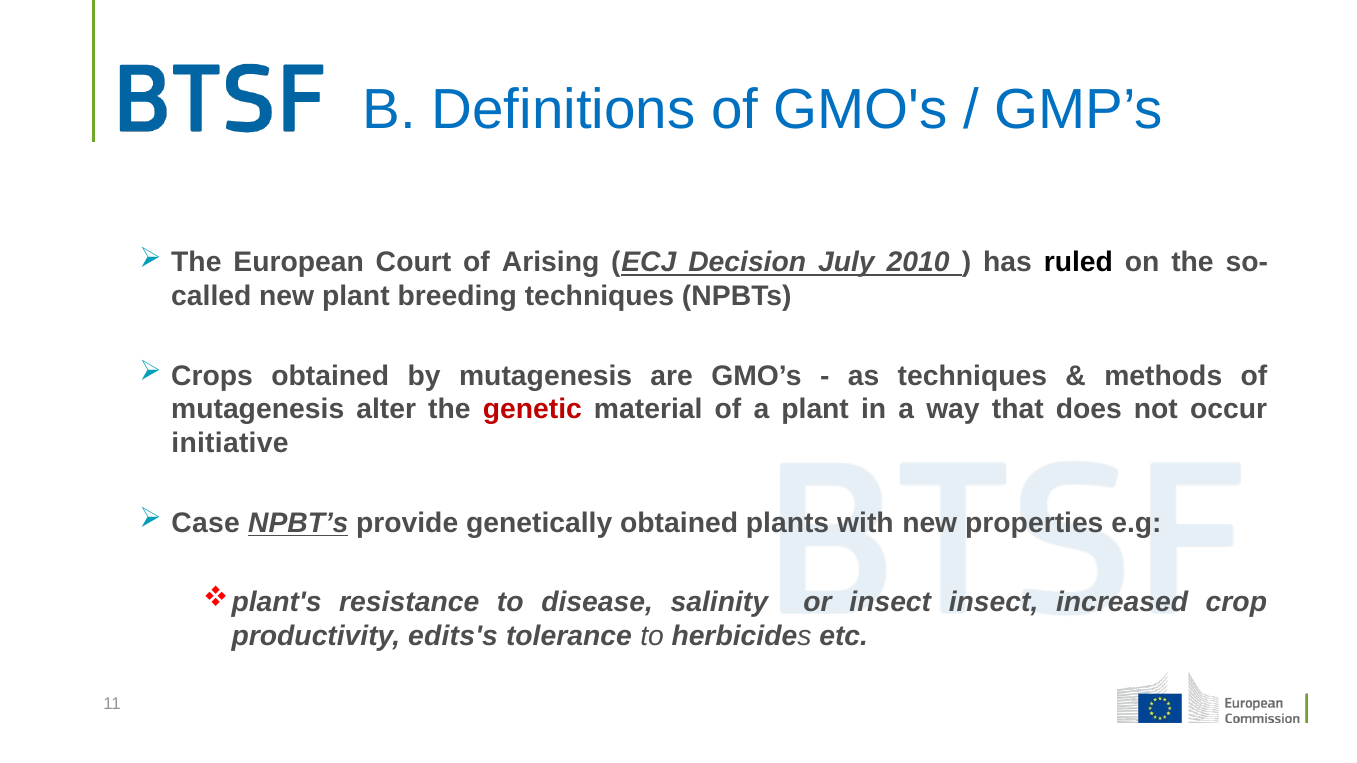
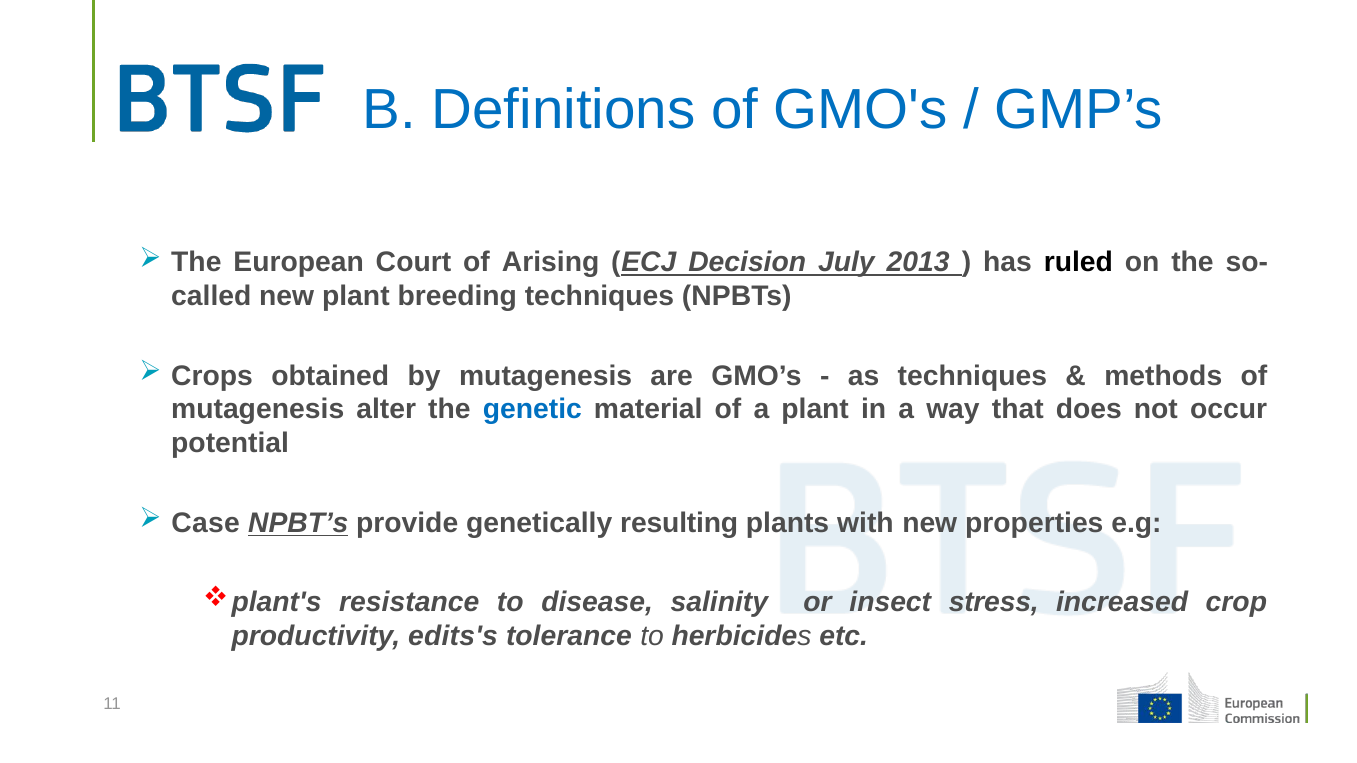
2010: 2010 -> 2013
genetic colour: red -> blue
initiative: initiative -> potential
genetically obtained: obtained -> resulting
insect insect: insect -> stress
